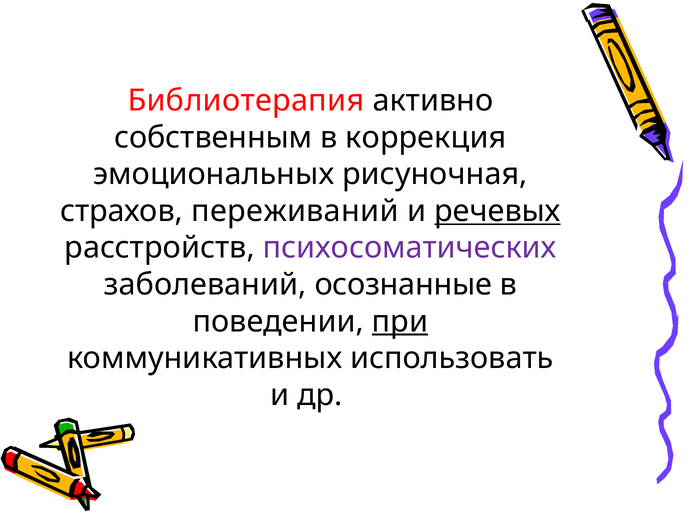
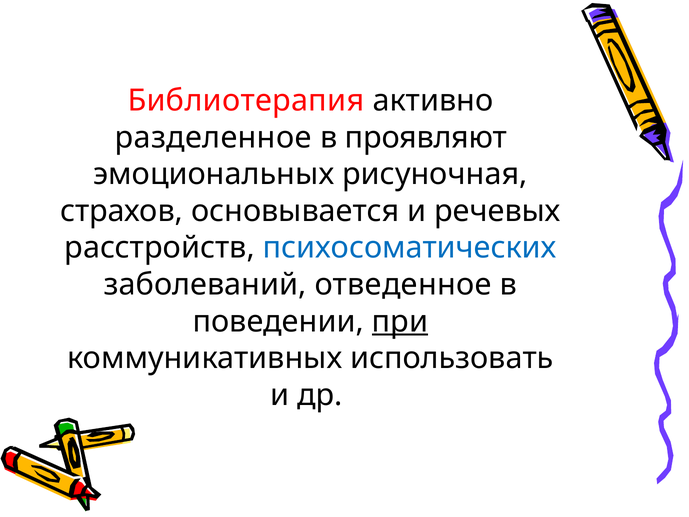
собственным: собственным -> разделенное
коррекция: коррекция -> проявляют
переживаний: переживаний -> основывается
речевых underline: present -> none
психосоматических colour: purple -> blue
осознанные: осознанные -> отведенное
